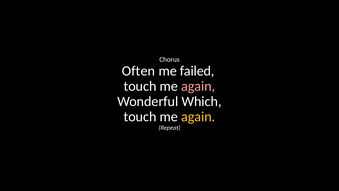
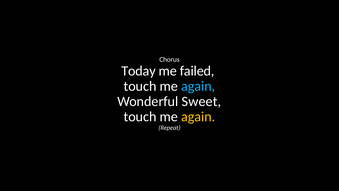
Often: Often -> Today
again at (198, 86) colour: pink -> light blue
Which: Which -> Sweet
